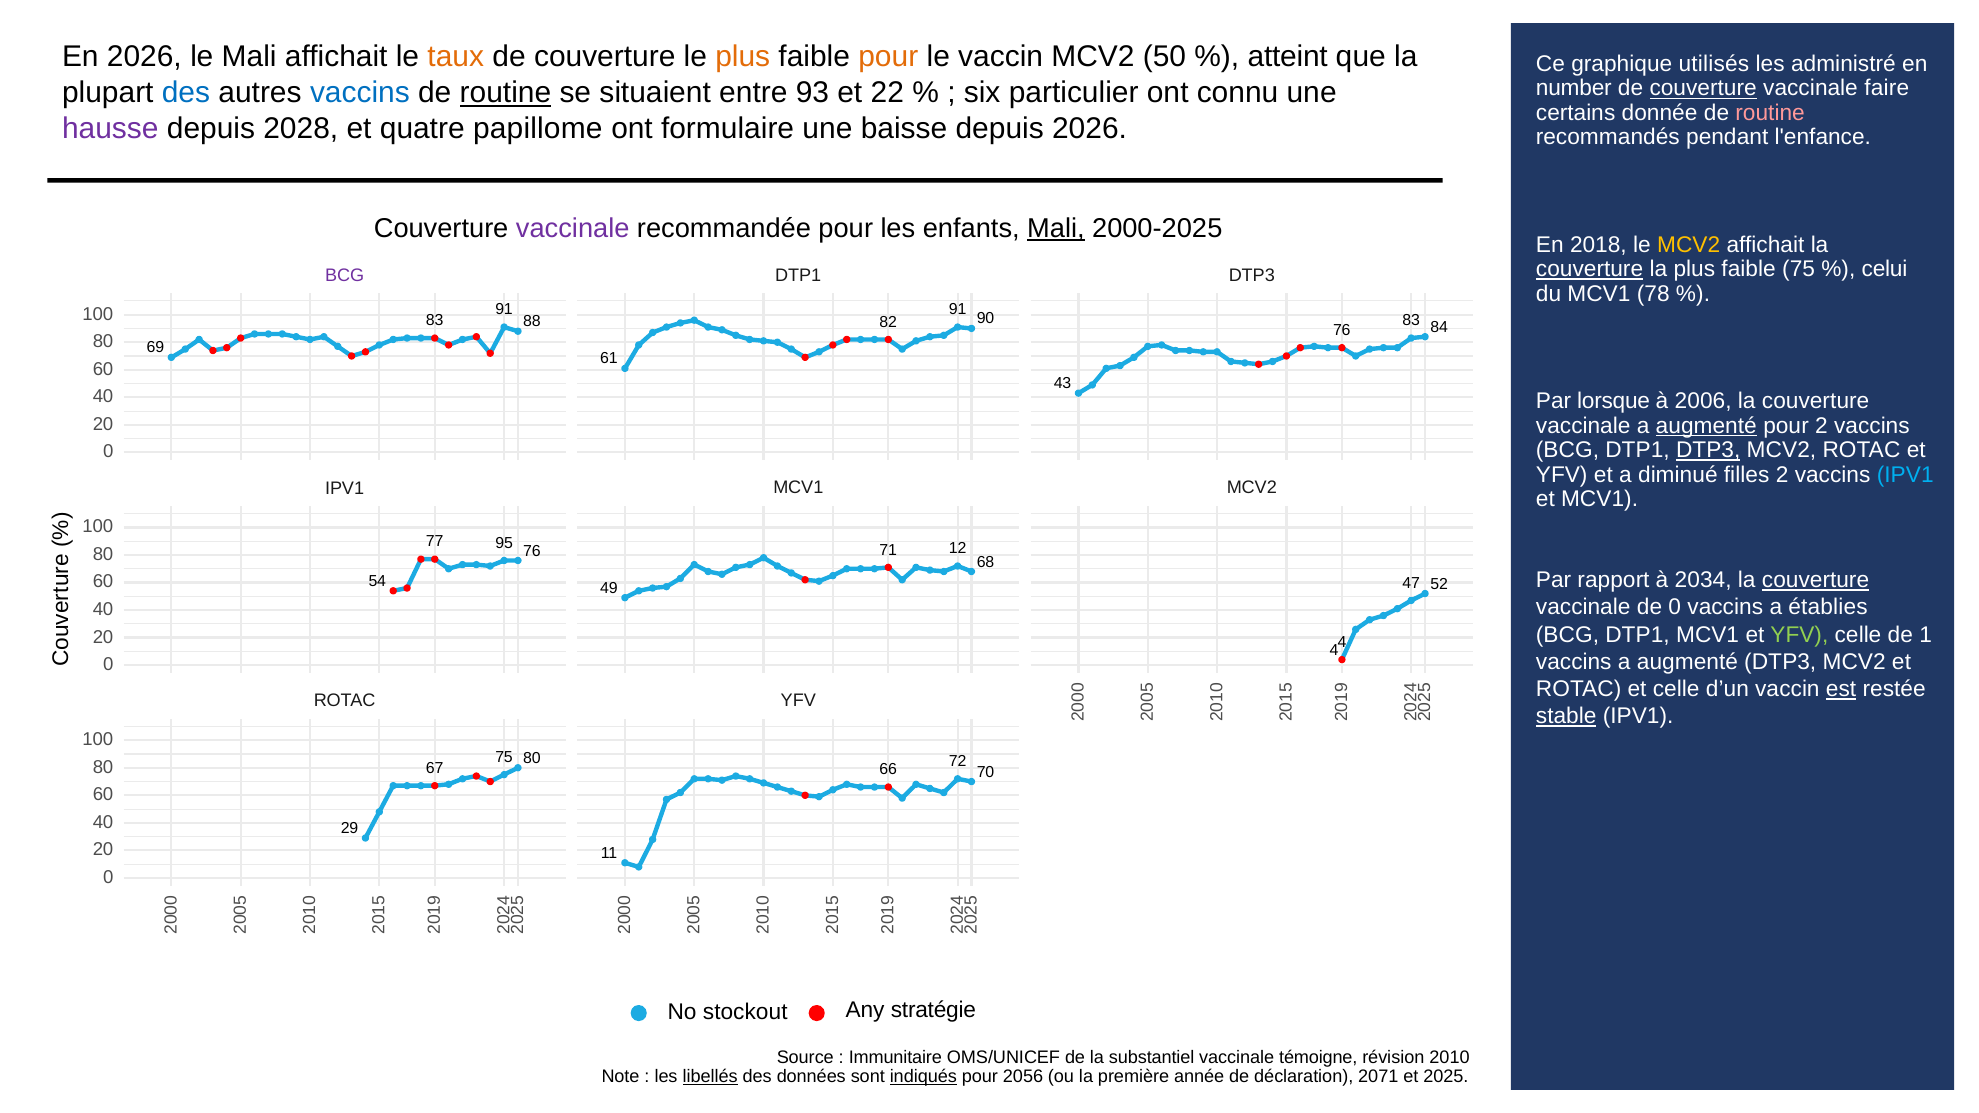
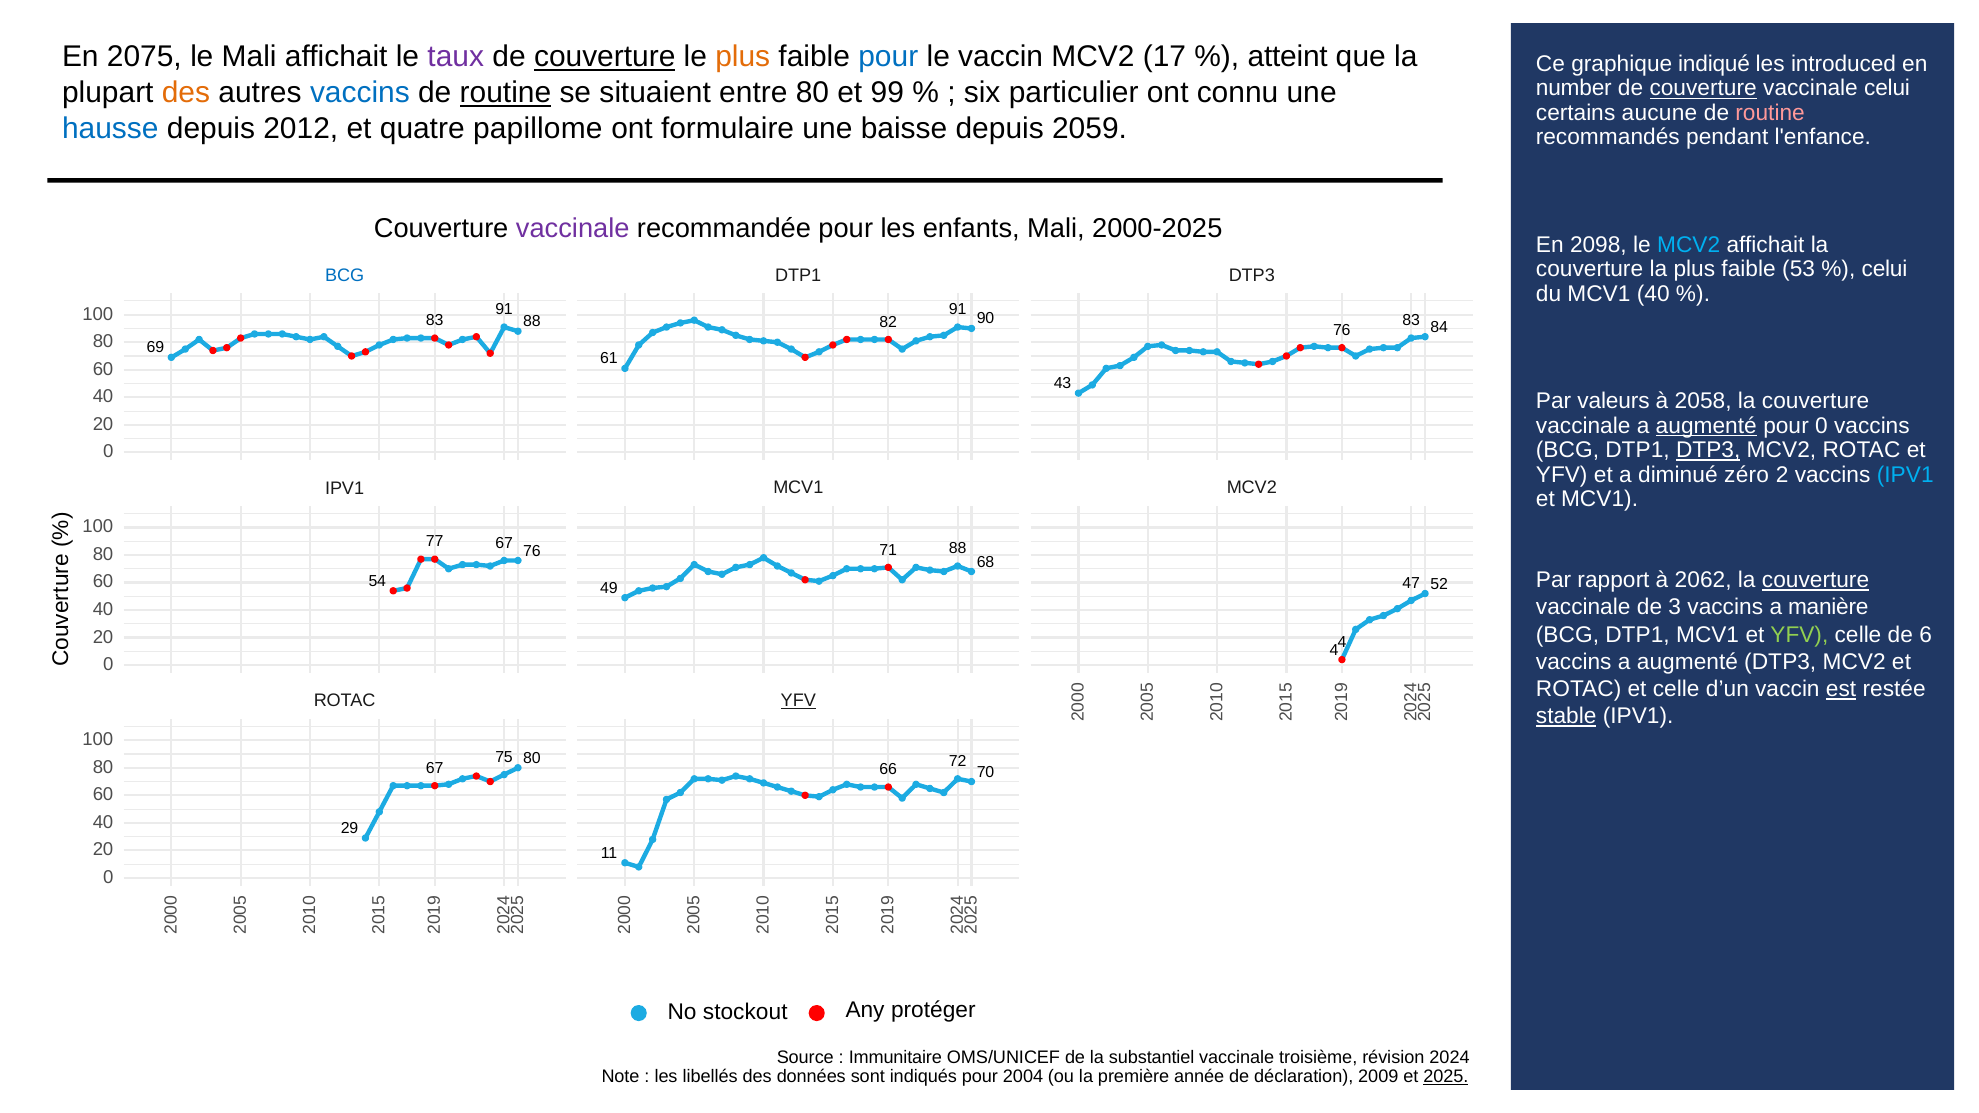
En 2026: 2026 -> 2075
taux colour: orange -> purple
couverture at (605, 57) underline: none -> present
pour at (888, 57) colour: orange -> blue
50: 50 -> 17
utilisés: utilisés -> indiqué
administré: administré -> introduced
vaccinale faire: faire -> celui
des at (186, 93) colour: blue -> orange
entre 93: 93 -> 80
22: 22 -> 99
donnée: donnée -> aucune
hausse colour: purple -> blue
2028: 2028 -> 2012
depuis 2026: 2026 -> 2059
Mali at (1056, 228) underline: present -> none
2018: 2018 -> 2098
MCV2 at (1689, 245) colour: yellow -> light blue
couverture at (1590, 269) underline: present -> none
faible 75: 75 -> 53
BCG at (345, 275) colour: purple -> blue
MCV1 78: 78 -> 40
lorsque: lorsque -> valeurs
2006: 2006 -> 2058
pour 2: 2 -> 0
filles: filles -> zéro
77 95: 95 -> 67
71 12: 12 -> 88
2034: 2034 -> 2062
de 0: 0 -> 3
établies: établies -> manière
de 1: 1 -> 6
YFV at (798, 701) underline: none -> present
stratégie: stratégie -> protéger
témoigne: témoigne -> troisième
2010: 2010 -> 2024
libellés underline: present -> none
indiqués underline: present -> none
2056: 2056 -> 2004
2071: 2071 -> 2009
2025 at (1446, 1077) underline: none -> present
